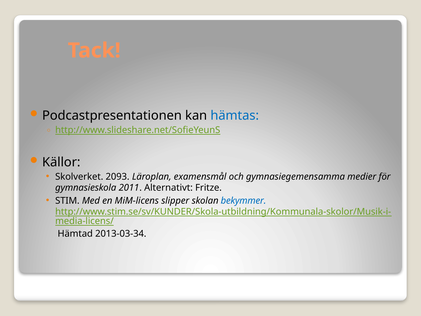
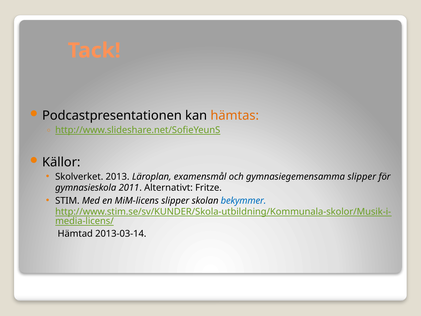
hämtas colour: blue -> orange
2093: 2093 -> 2013
gymnasiegemensamma medier: medier -> slipper
2013-03-34: 2013-03-34 -> 2013-03-14
